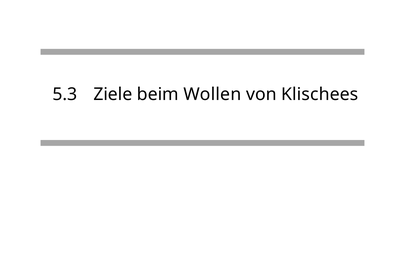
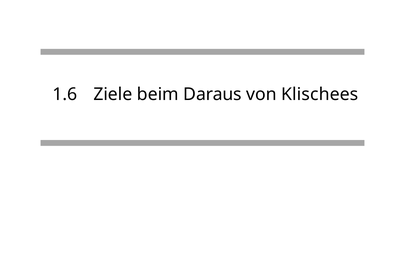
5.3: 5.3 -> 1.6
Wollen: Wollen -> Daraus
